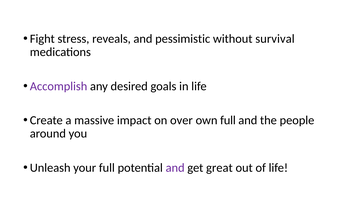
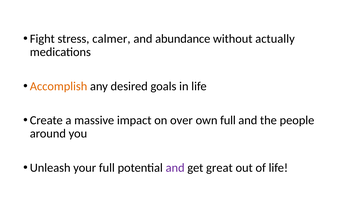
reveals: reveals -> calmer
pessimistic: pessimistic -> abundance
survival: survival -> actually
Accomplish colour: purple -> orange
